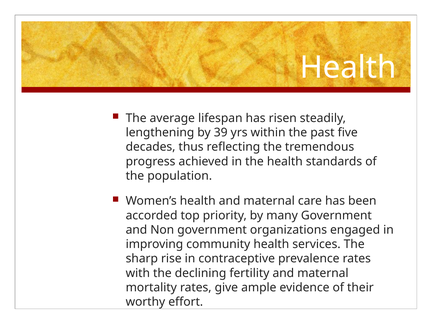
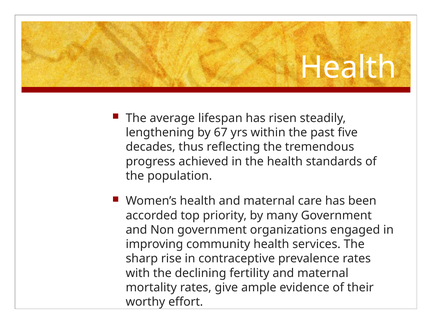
39: 39 -> 67
